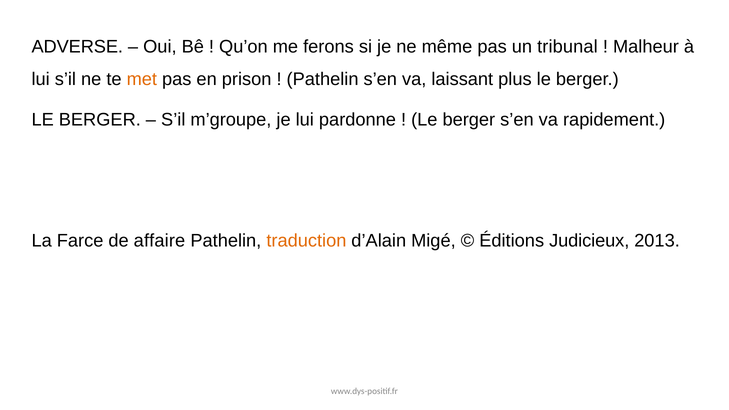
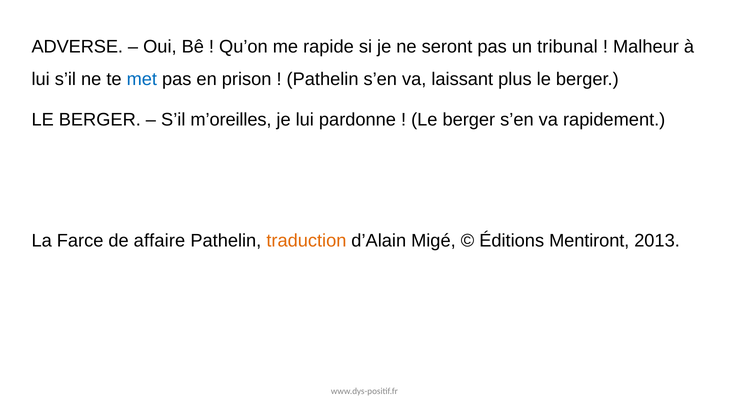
ferons: ferons -> rapide
même: même -> seront
met colour: orange -> blue
m’groupe: m’groupe -> m’oreilles
Judicieux: Judicieux -> Mentiront
